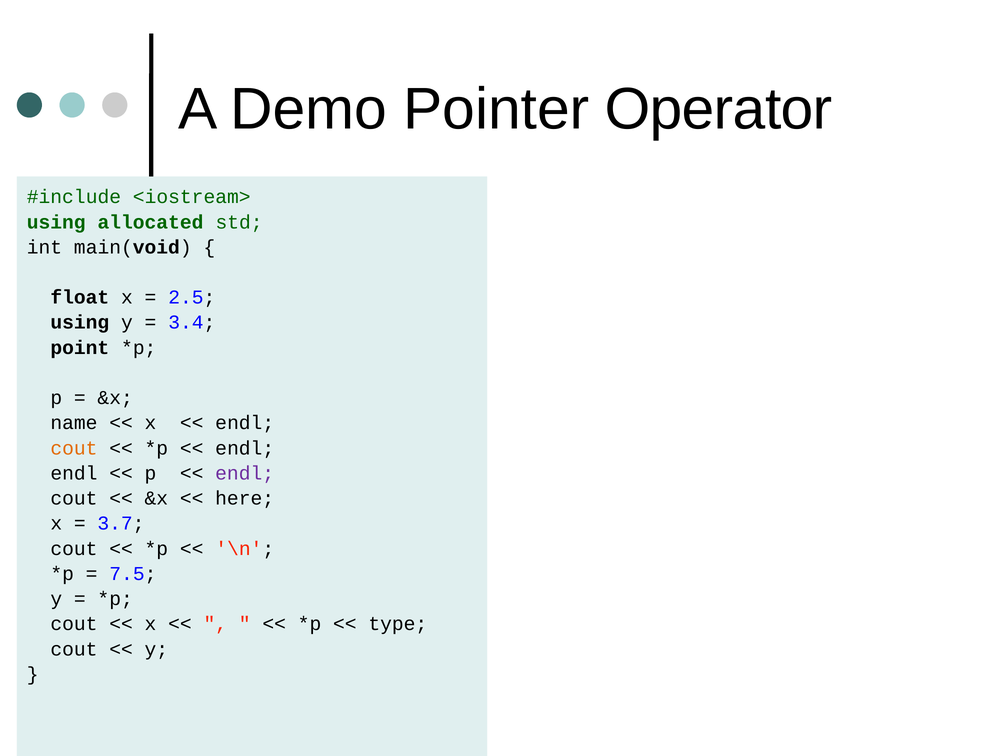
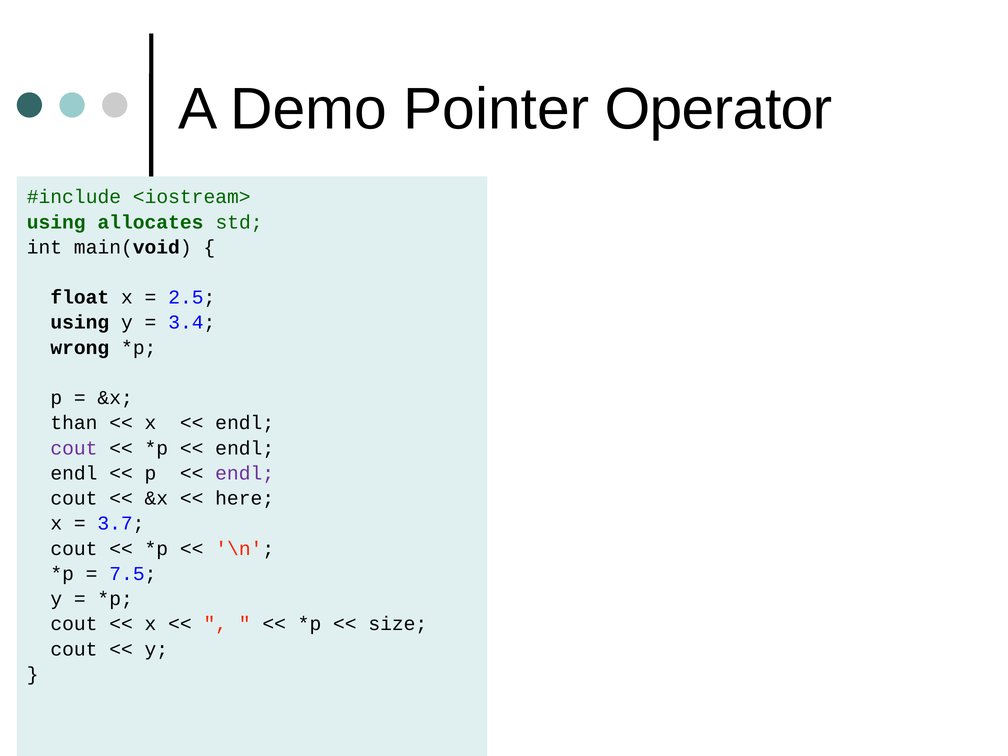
allocated: allocated -> allocates
point: point -> wrong
name: name -> than
cout at (74, 448) colour: orange -> purple
type: type -> size
